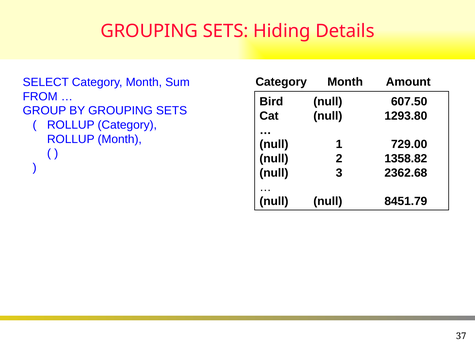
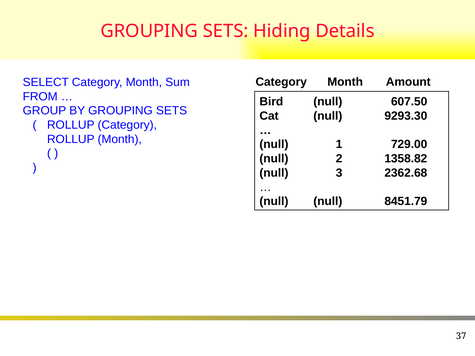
1293.80: 1293.80 -> 9293.30
